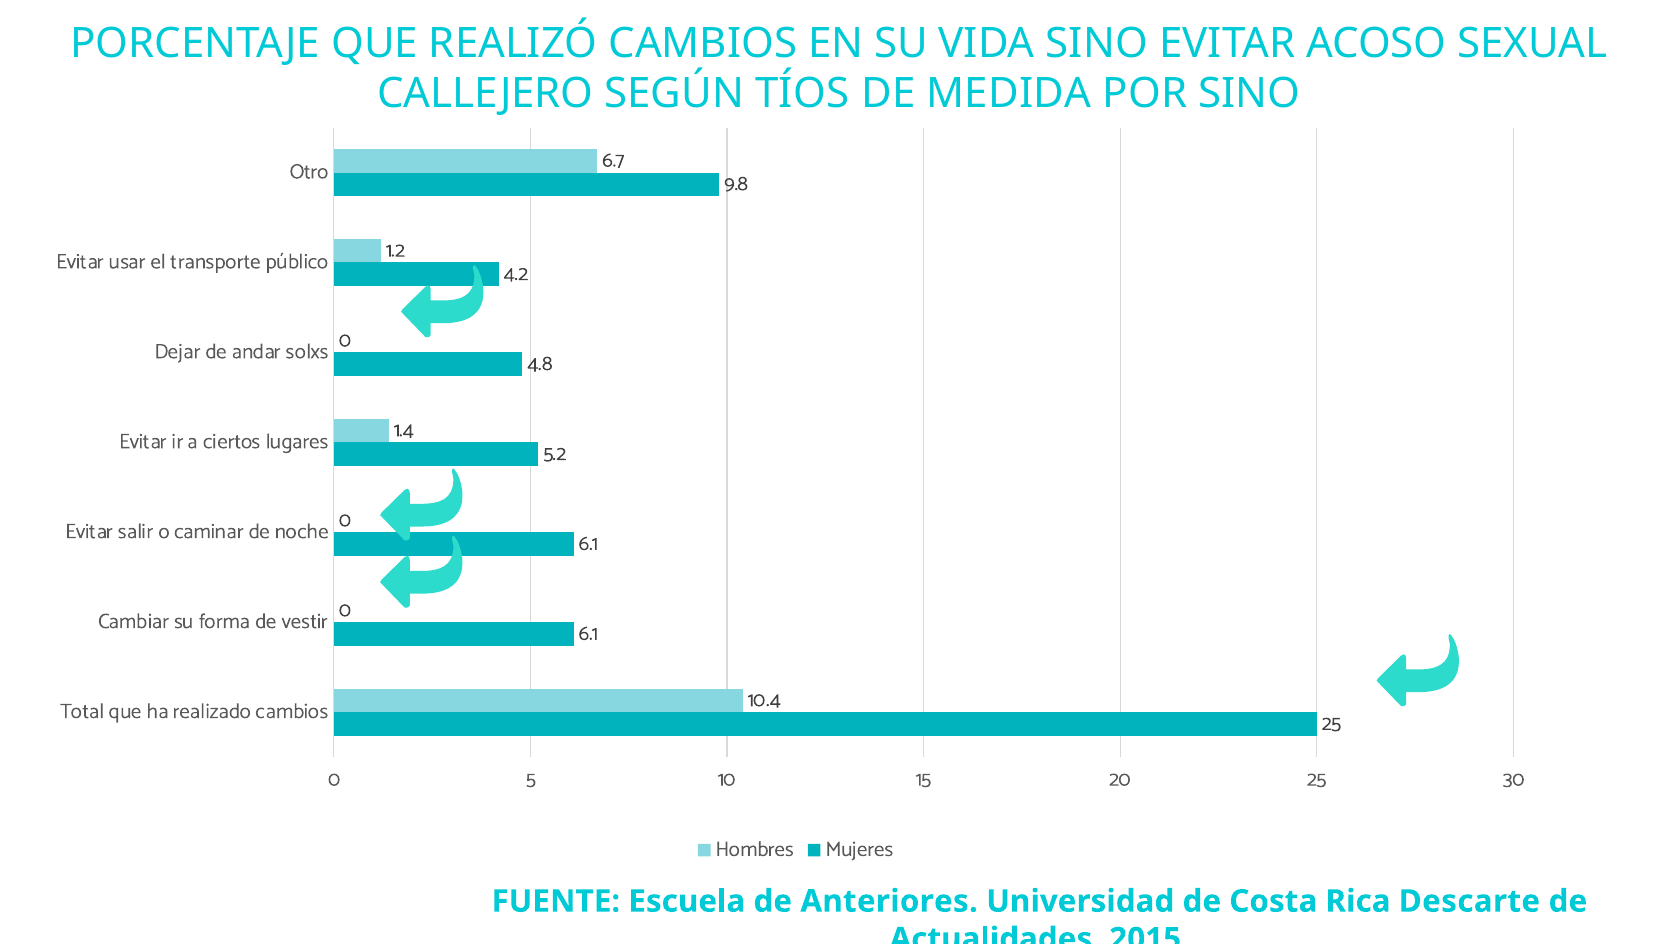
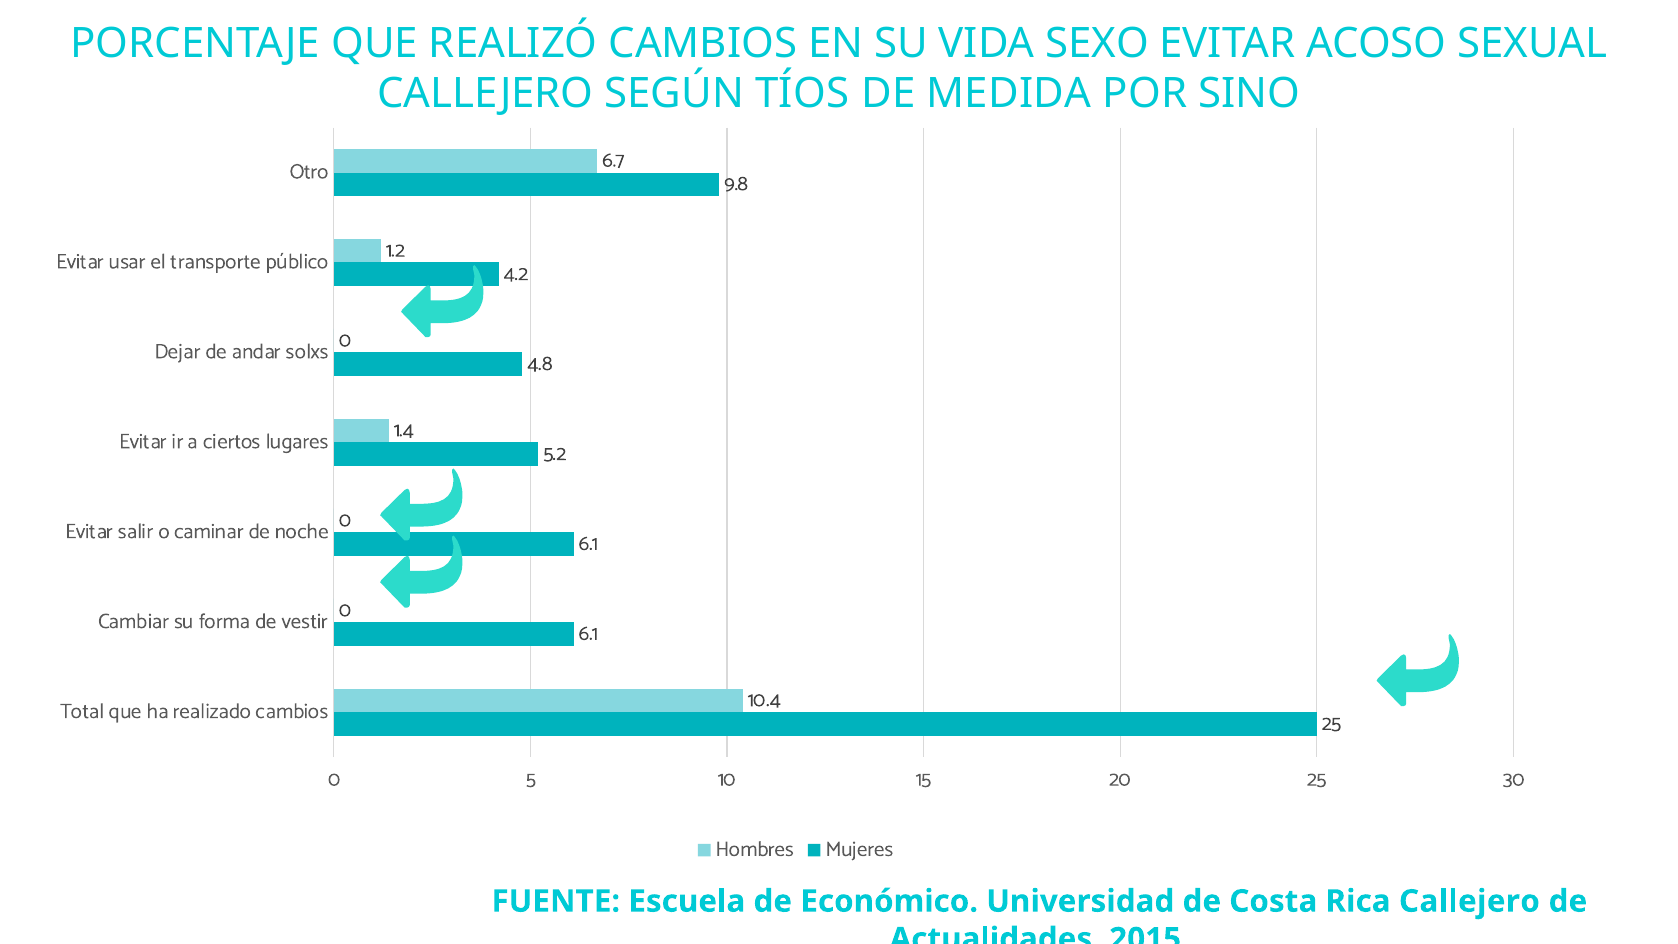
VIDA SINO: SINO -> SEXO
Anteriores: Anteriores -> Económico
Rica Descarte: Descarte -> Callejero
